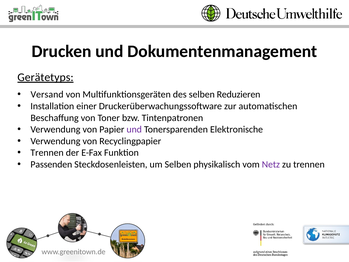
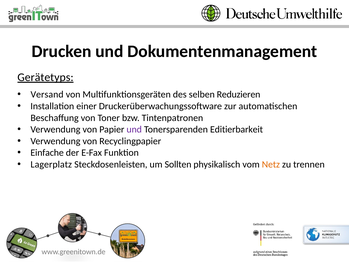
Elektronische: Elektronische -> Editierbarkeit
Trennen at (47, 153): Trennen -> Einfache
Passenden: Passenden -> Lagerplatz
um Selben: Selben -> Sollten
Netz colour: purple -> orange
